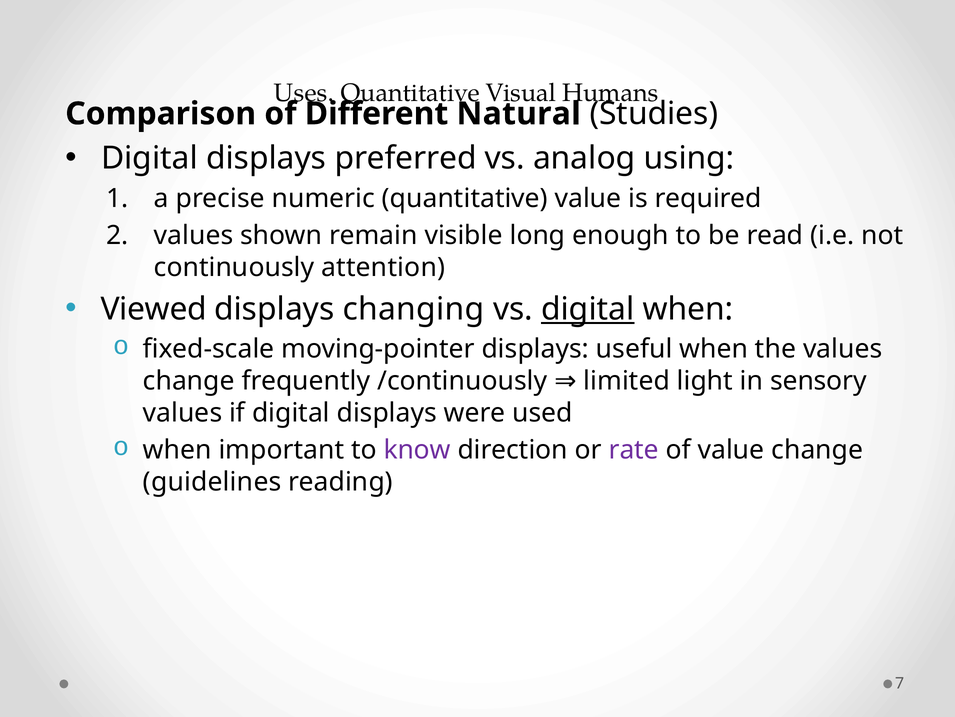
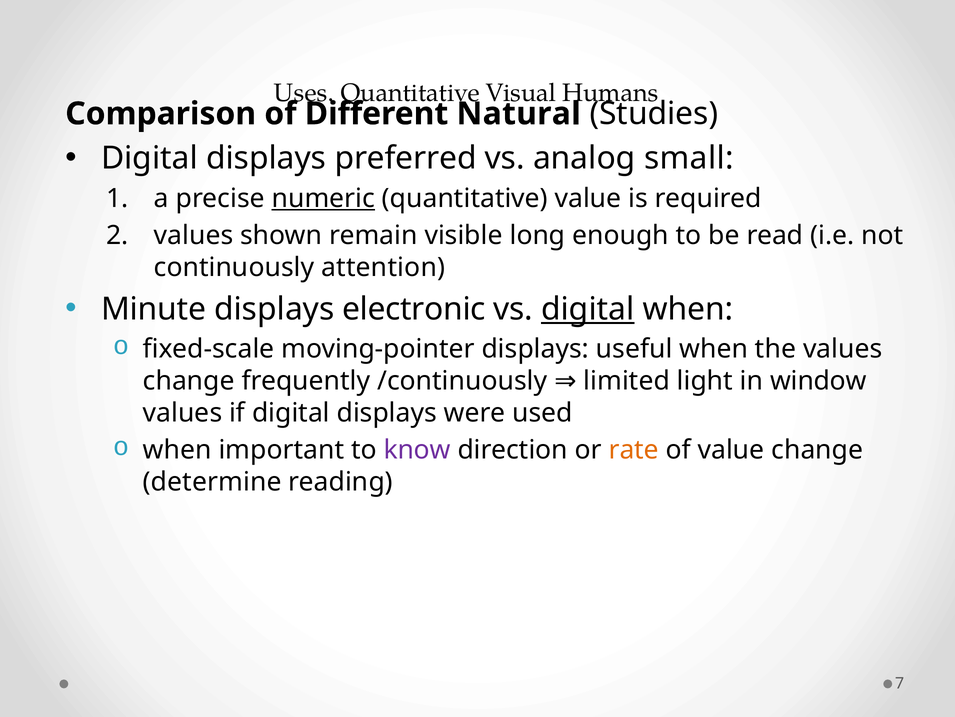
using: using -> small
numeric underline: none -> present
Viewed: Viewed -> Minute
changing: changing -> electronic
sensory: sensory -> window
rate colour: purple -> orange
guidelines: guidelines -> determine
